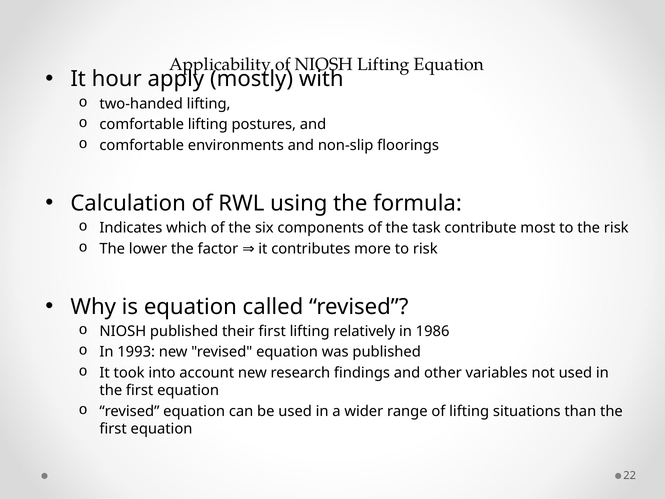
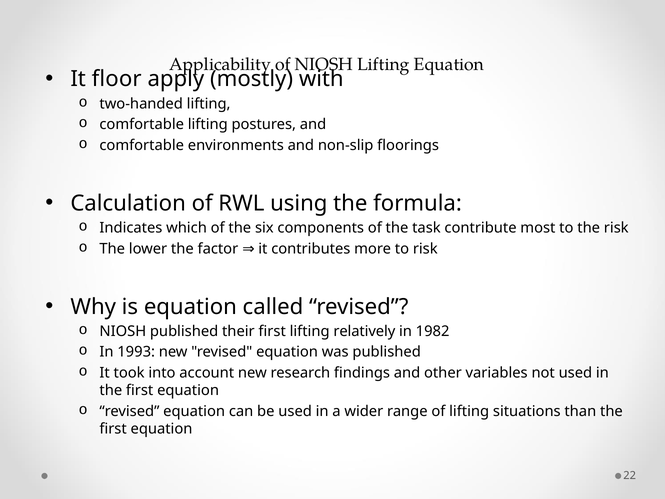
hour: hour -> floor
1986: 1986 -> 1982
